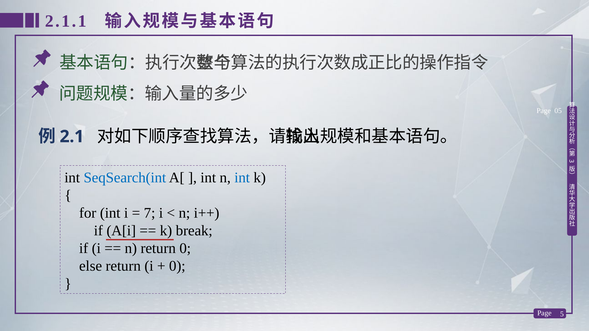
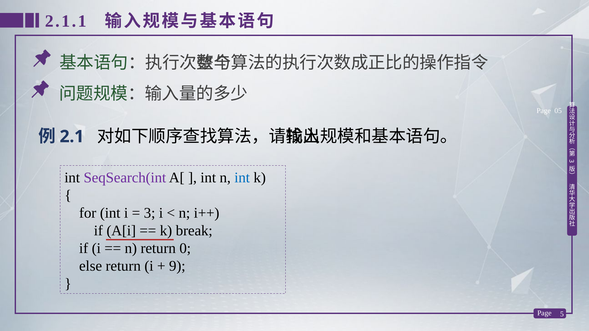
SeqSearch(int colour: blue -> purple
7 at (150, 213): 7 -> 3
0 at (177, 266): 0 -> 9
